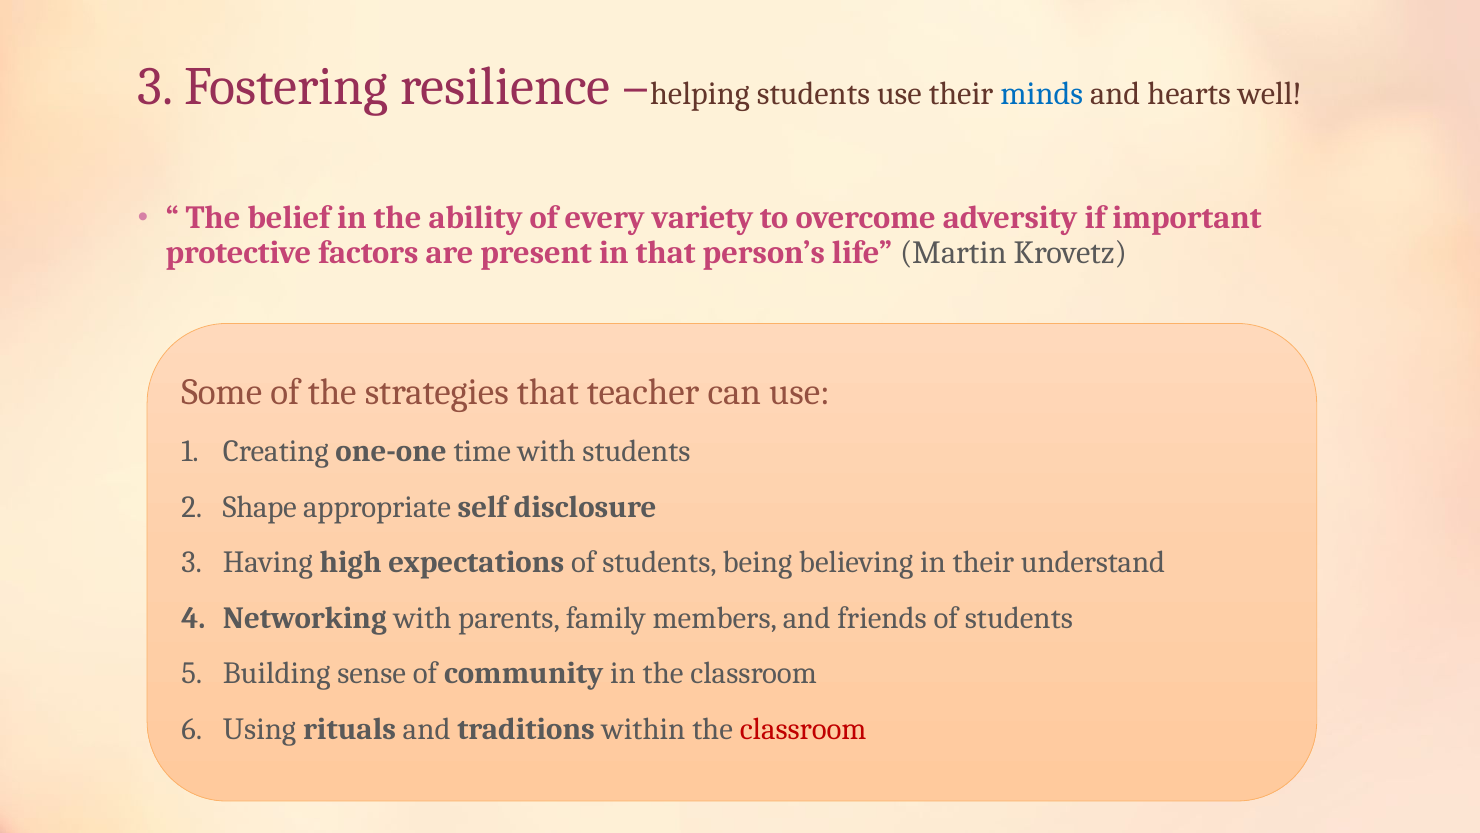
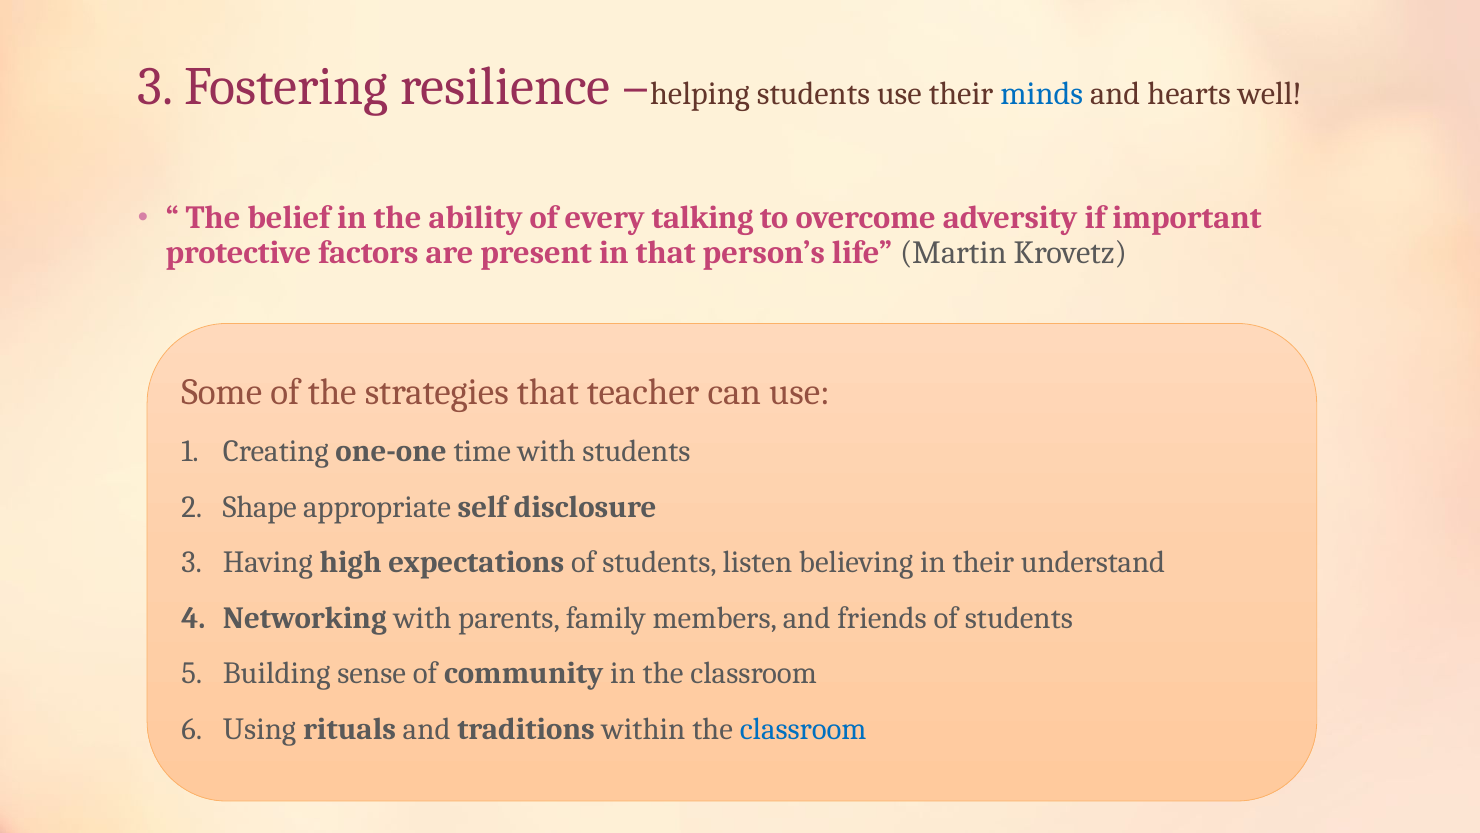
variety: variety -> talking
being: being -> listen
classroom at (803, 729) colour: red -> blue
